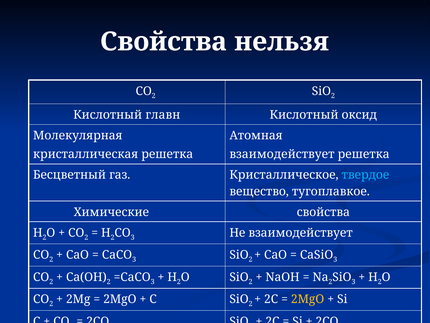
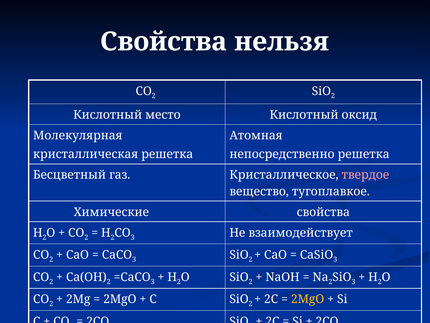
главн: главн -> место
взаимодействует at (282, 154): взаимодействует -> непосредственно
твердое colour: light blue -> pink
